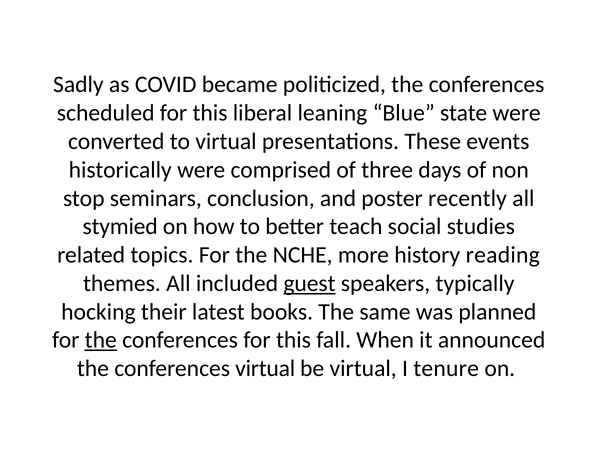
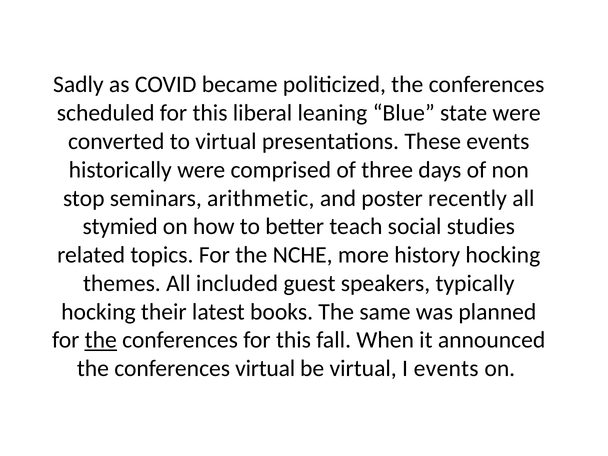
conclusion: conclusion -> arithmetic
history reading: reading -> hocking
guest underline: present -> none
I tenure: tenure -> events
